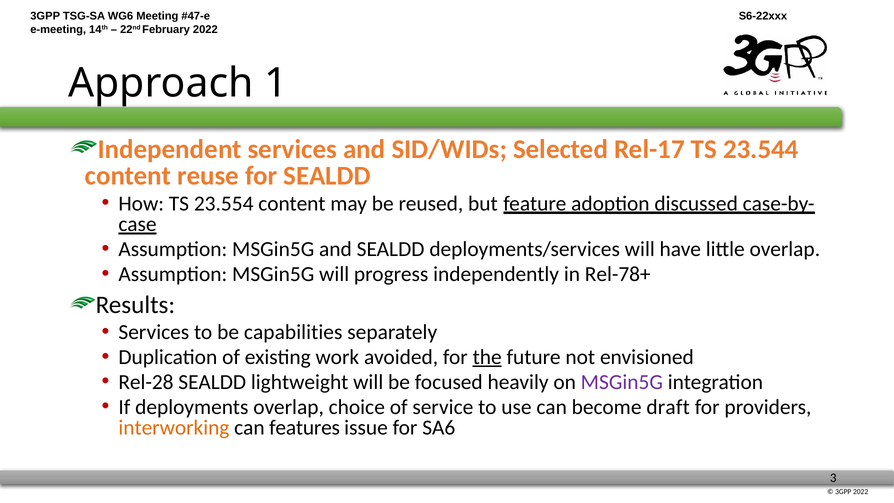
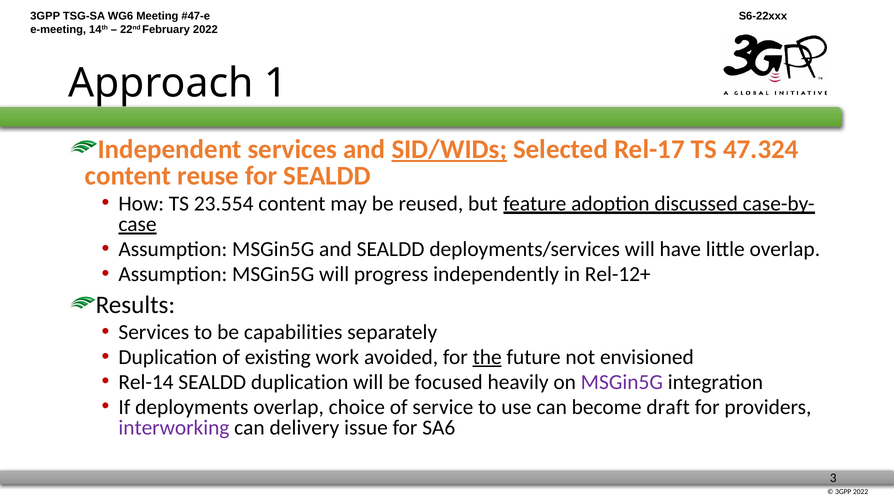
SID/WIDs underline: none -> present
23.544: 23.544 -> 47.324
Rel-78+: Rel-78+ -> Rel-12+
Rel-28: Rel-28 -> Rel-14
SEALDD lightweight: lightweight -> duplication
interworking colour: orange -> purple
features: features -> delivery
